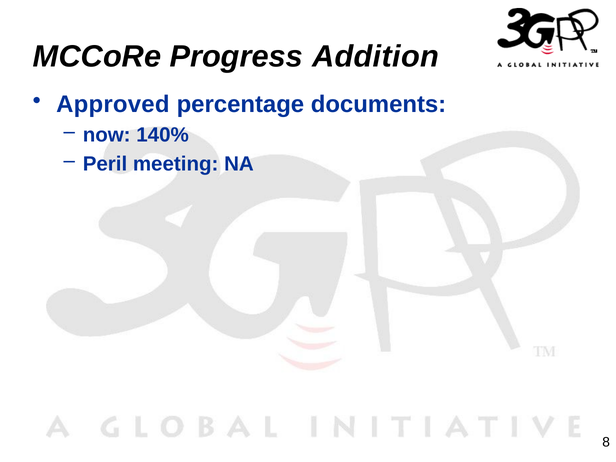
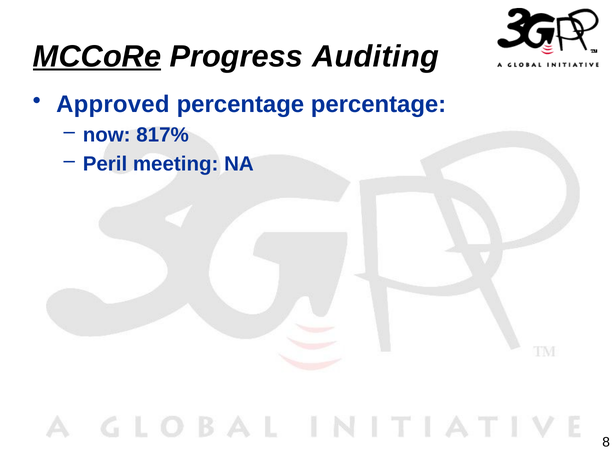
MCCoRe underline: none -> present
Addition: Addition -> Auditing
percentage documents: documents -> percentage
140%: 140% -> 817%
